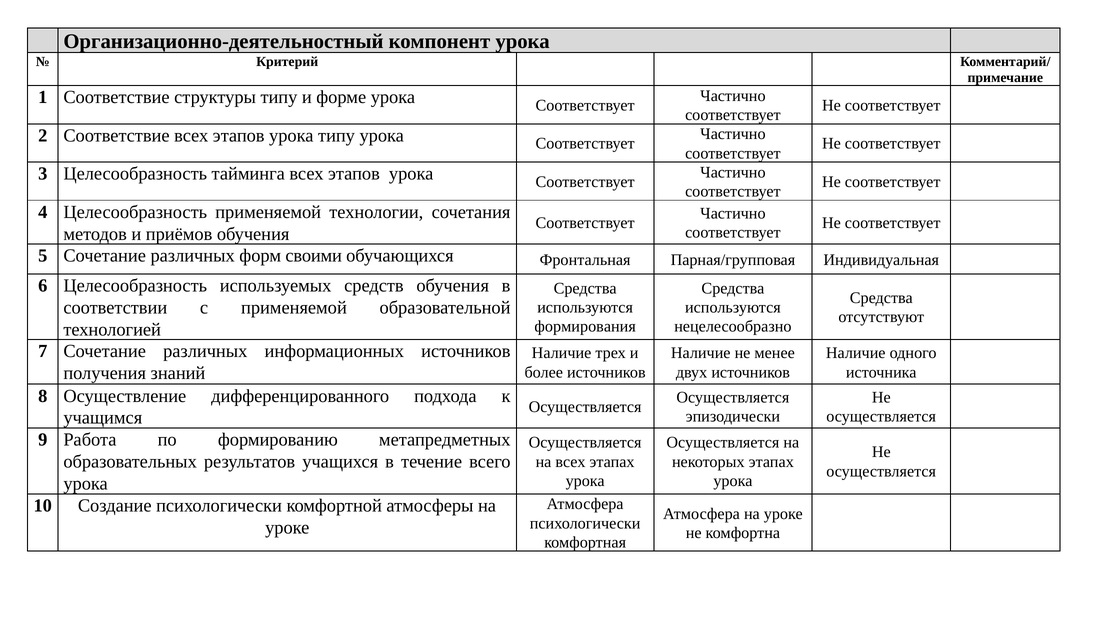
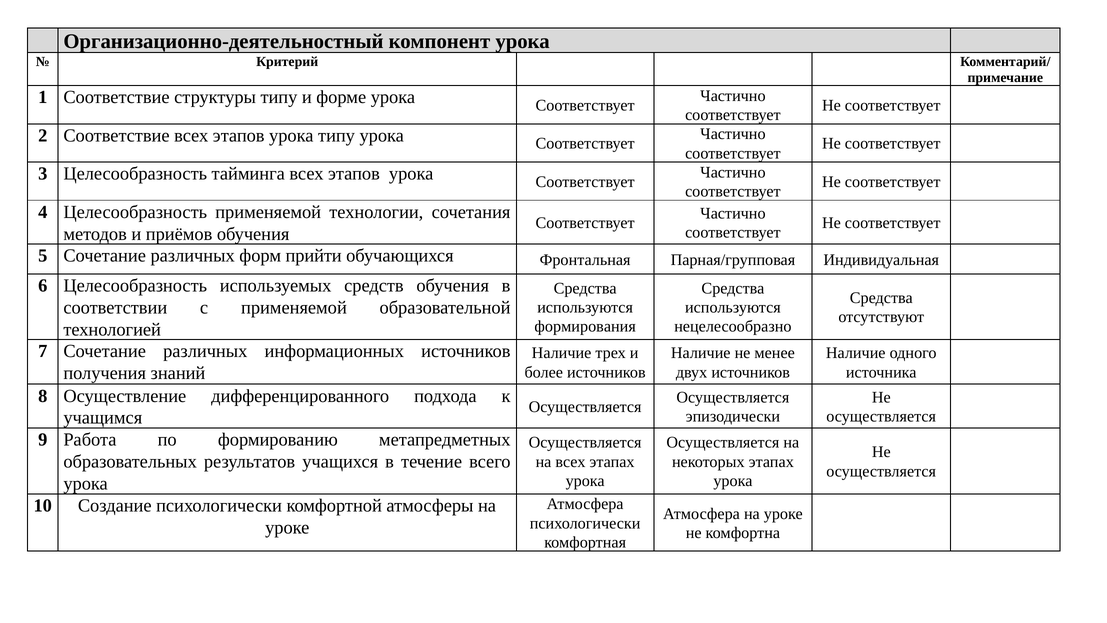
своими: своими -> прийти
